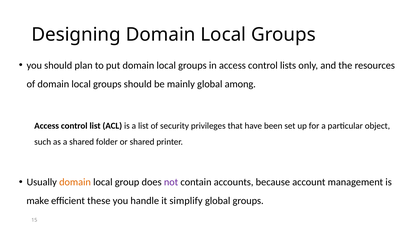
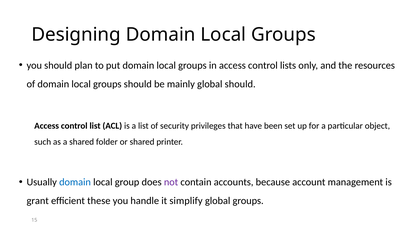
global among: among -> should
domain at (75, 182) colour: orange -> blue
make: make -> grant
